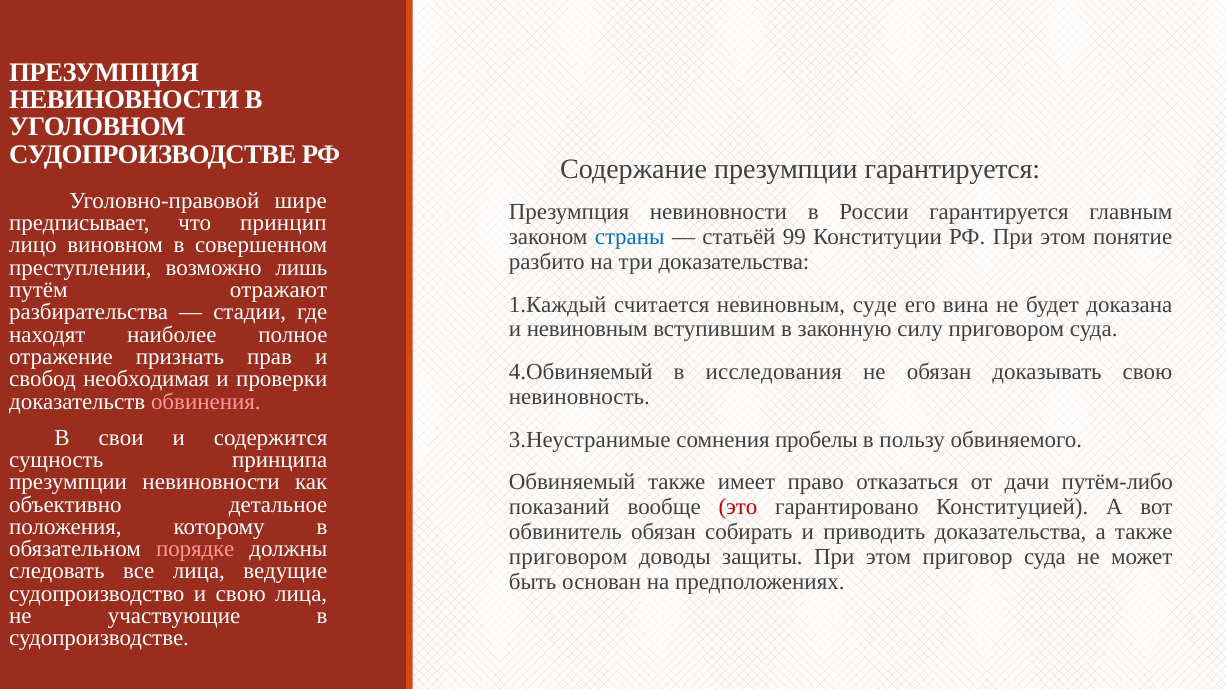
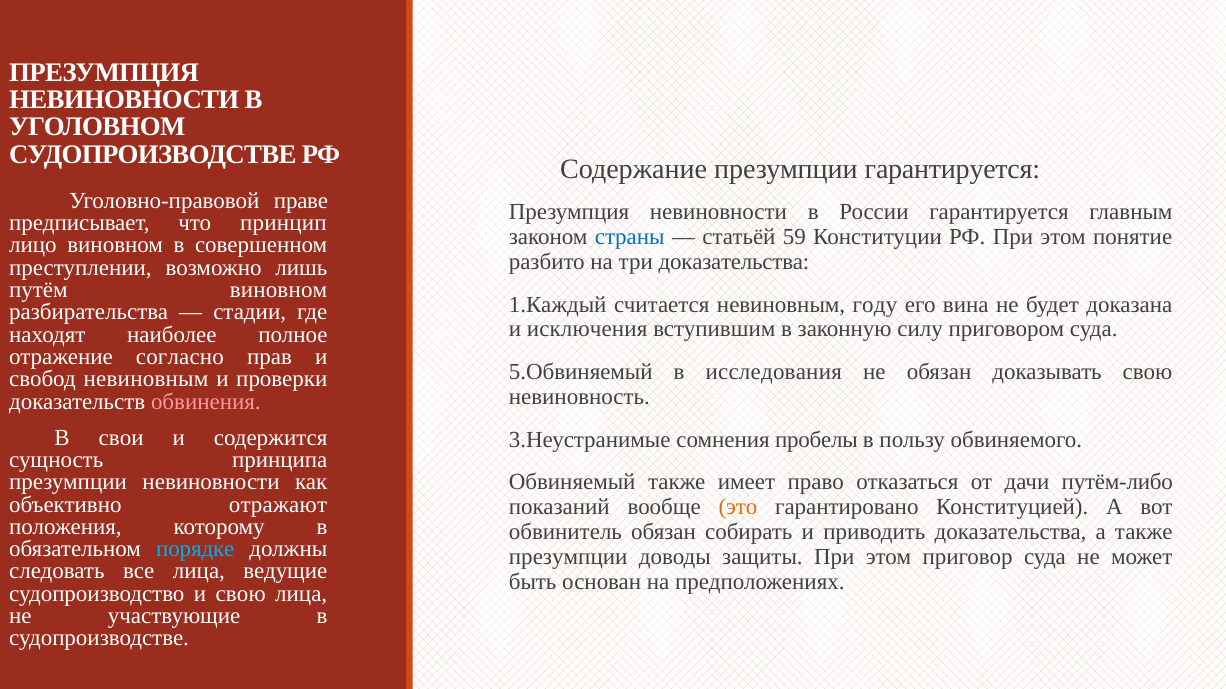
шире: шире -> праве
99: 99 -> 59
путём отражают: отражают -> виновном
суде: суде -> году
и невиновным: невиновным -> исключения
признать: признать -> согласно
4.Обвиняемый: 4.Обвиняемый -> 5.Обвиняемый
свобод необходимая: необходимая -> невиновным
детальное: детальное -> отражают
это colour: red -> orange
порядке colour: pink -> light blue
приговором at (568, 557): приговором -> презумпции
